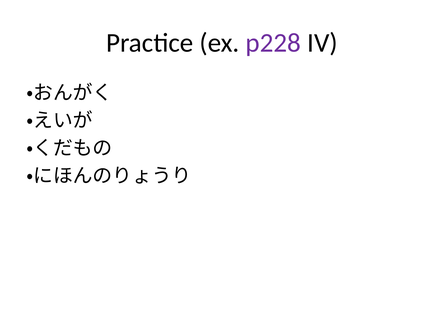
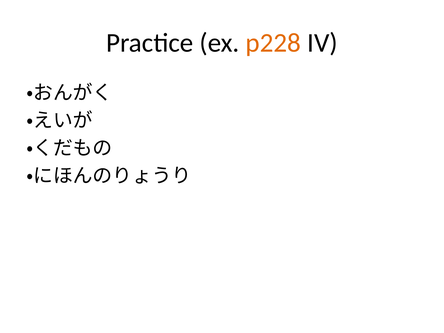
p228 colour: purple -> orange
